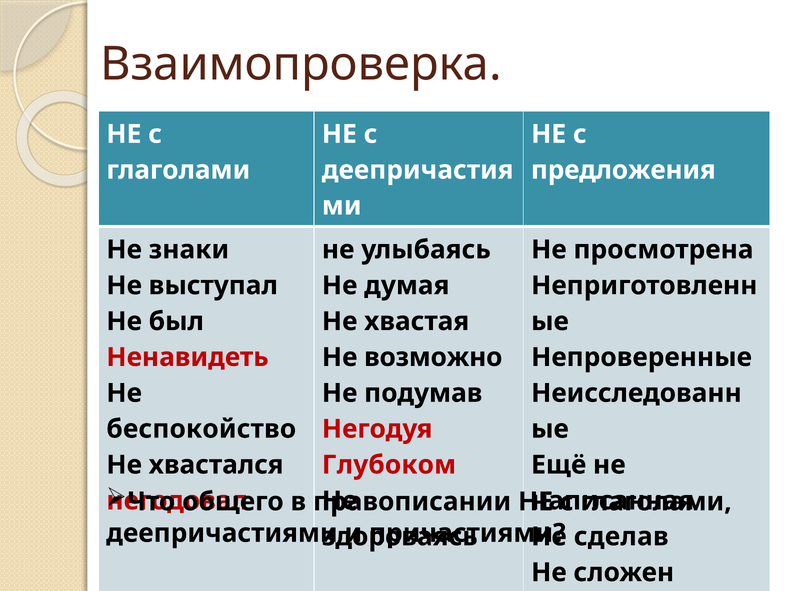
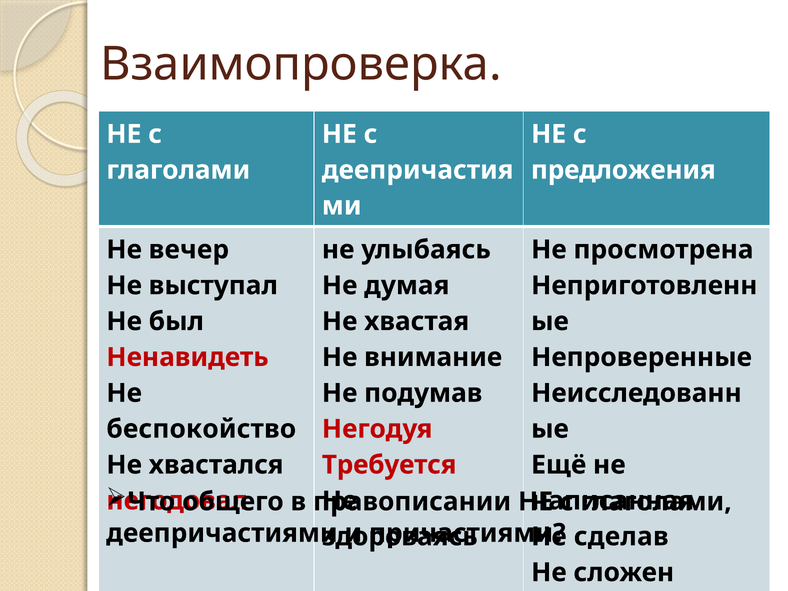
знаки: знаки -> вечер
возможно: возможно -> внимание
Глубоком: Глубоком -> Требуется
